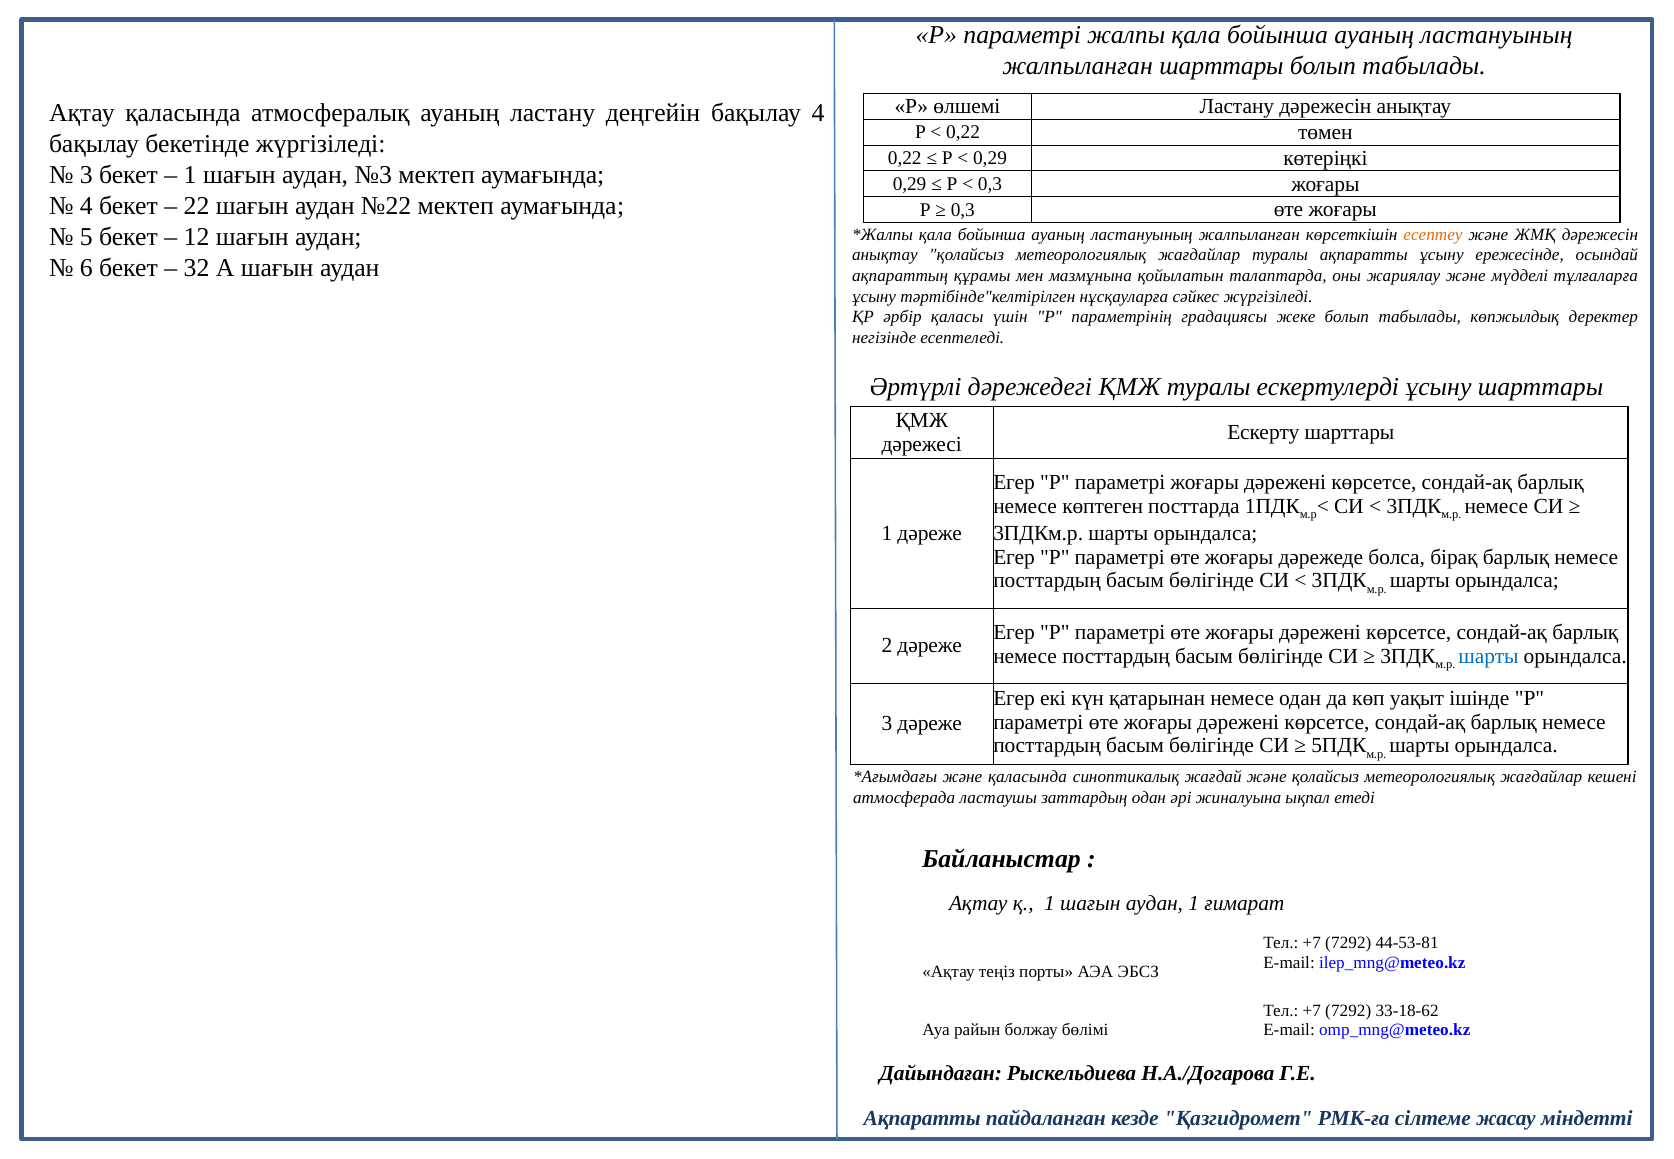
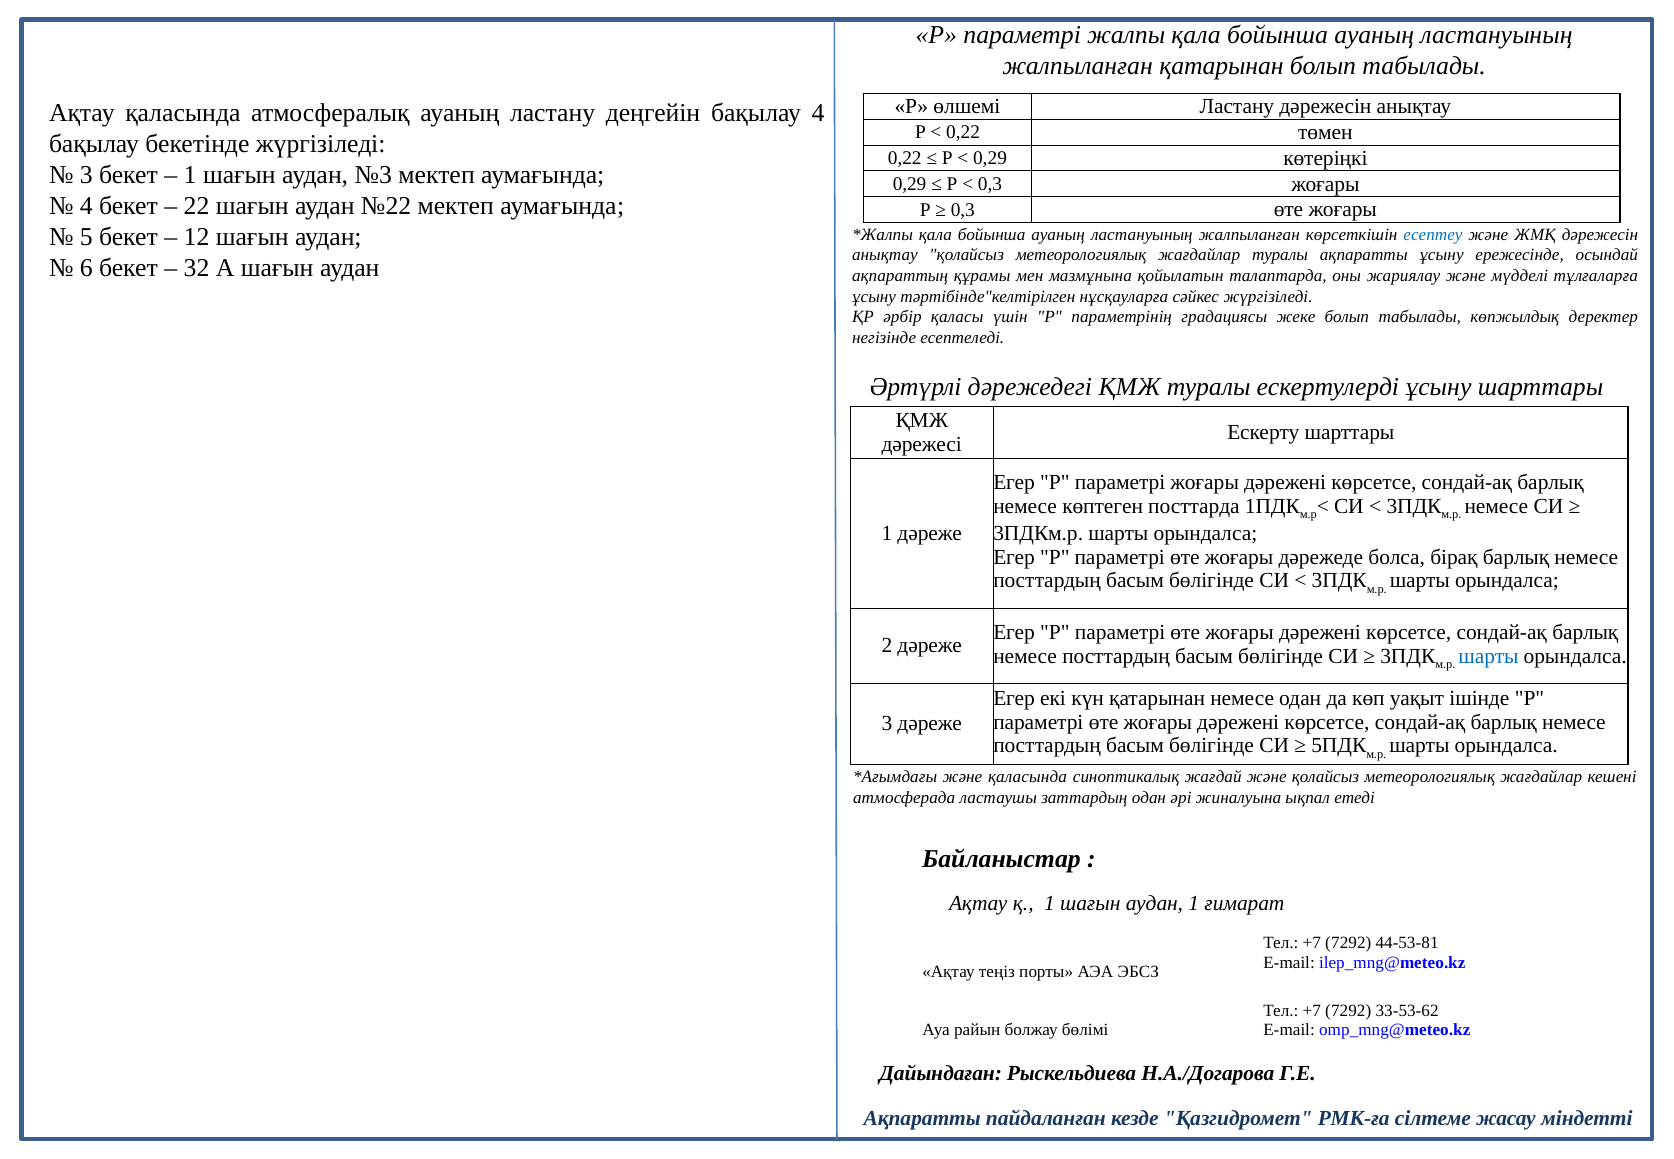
жалпыланған шарттары: шарттары -> қатарынан
есептеу colour: orange -> blue
33-18-62: 33-18-62 -> 33-53-62
